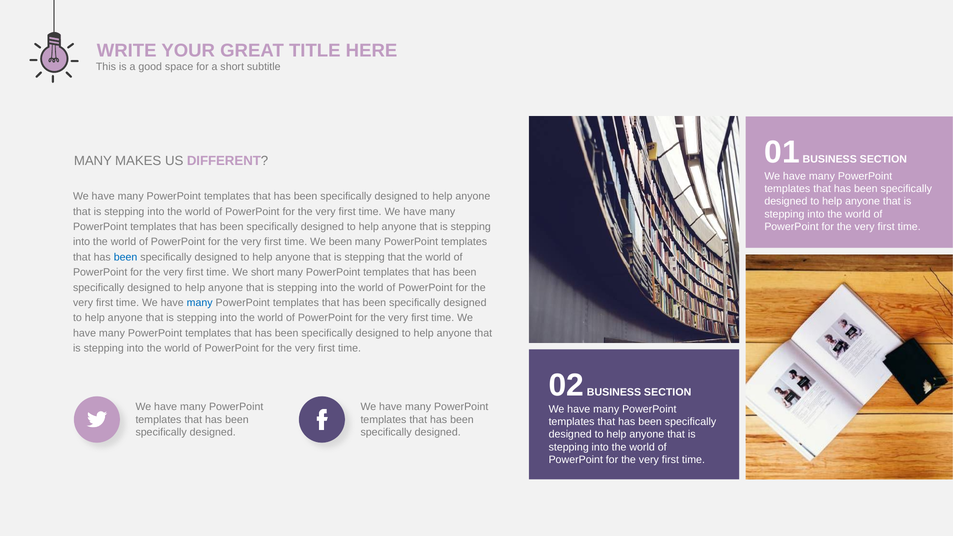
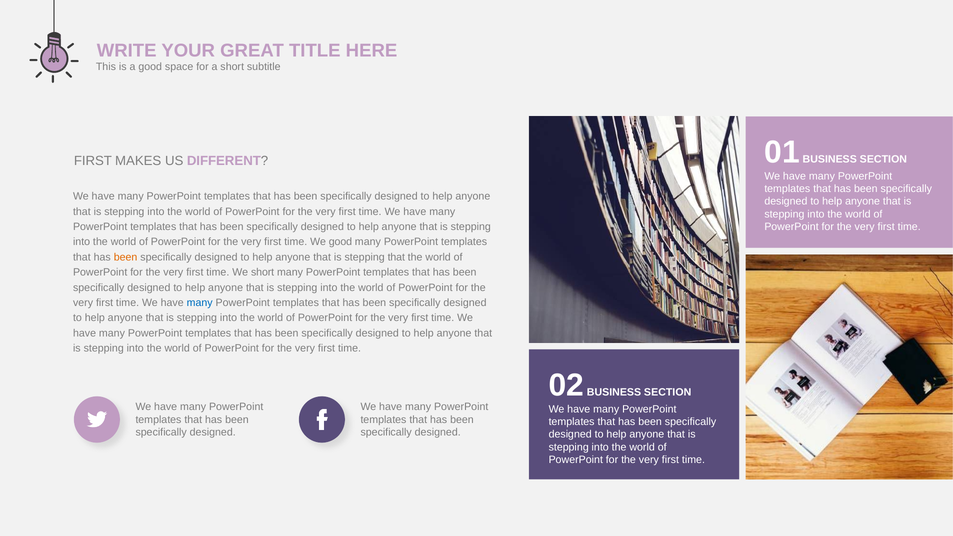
MANY at (93, 161): MANY -> FIRST
We been: been -> good
been at (126, 257) colour: blue -> orange
